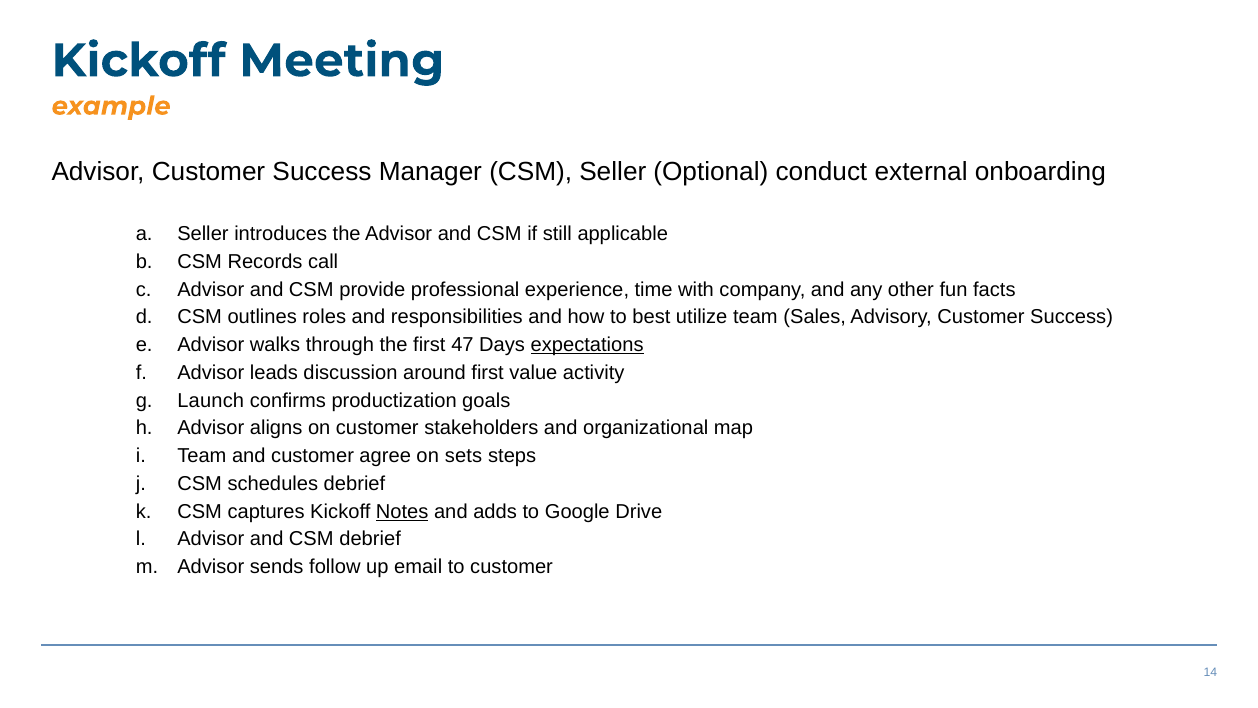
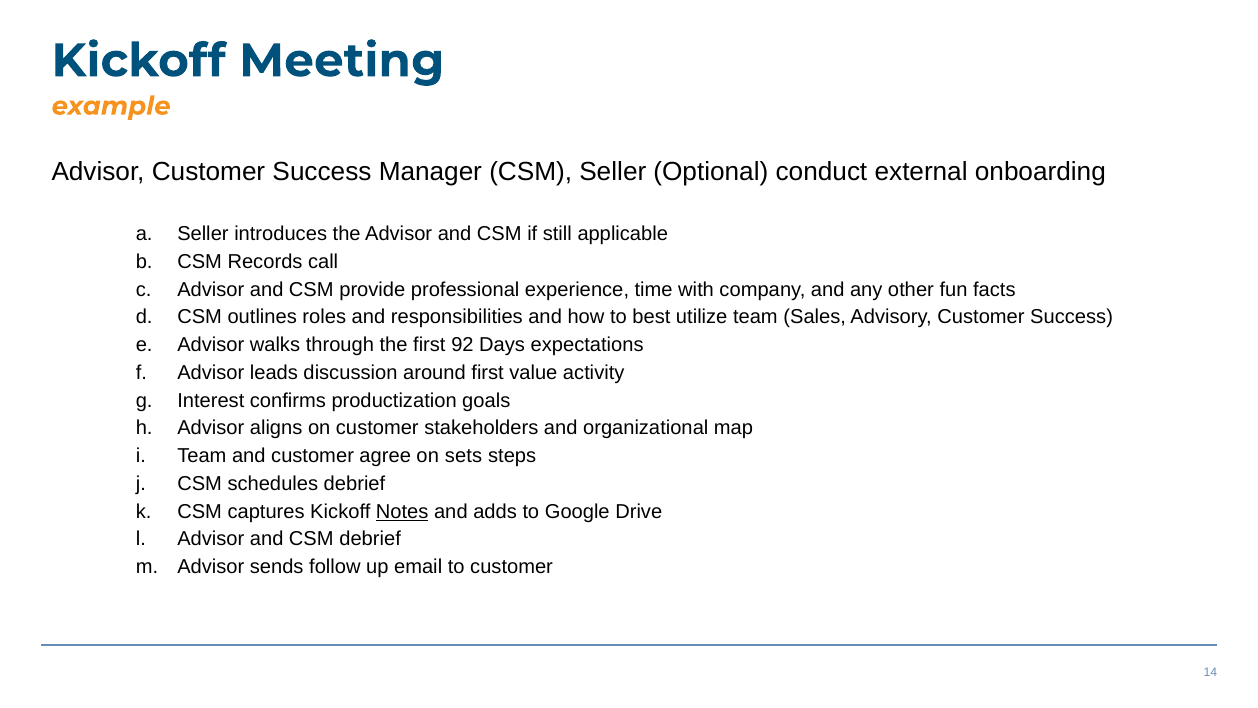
47: 47 -> 92
expectations underline: present -> none
Launch: Launch -> Interest
